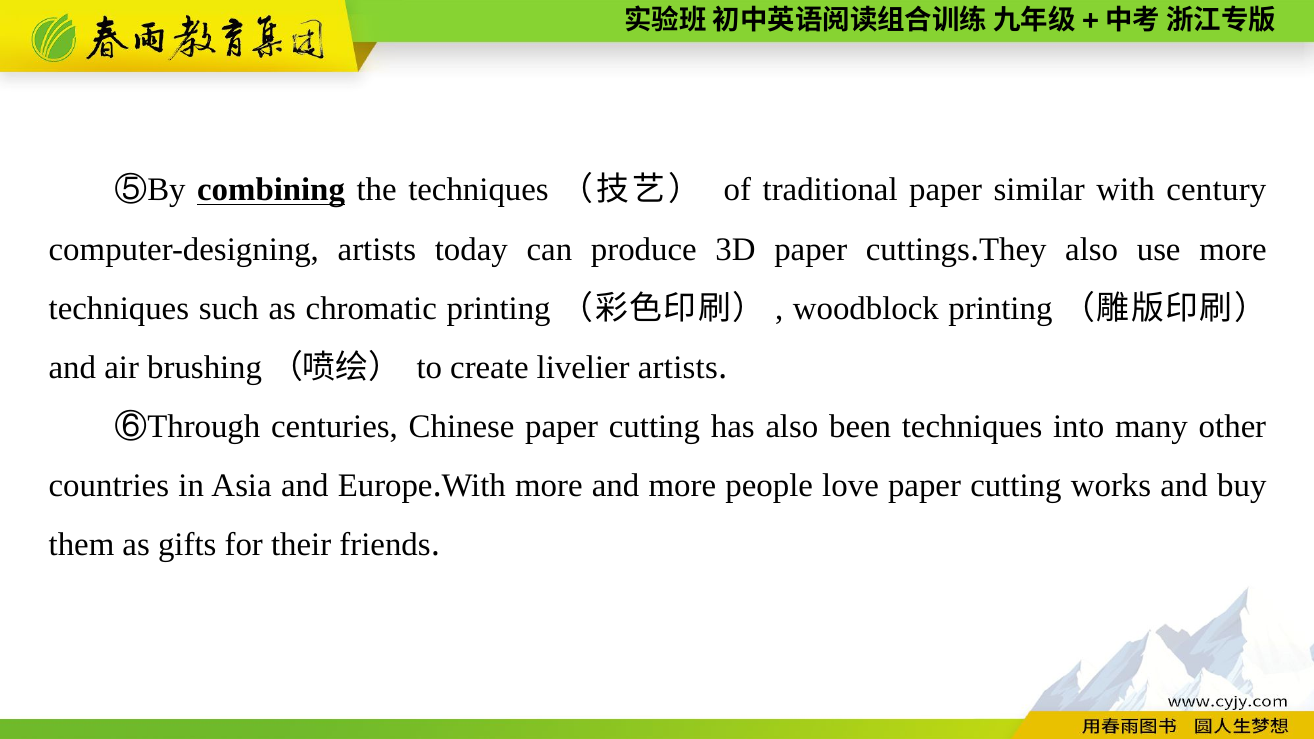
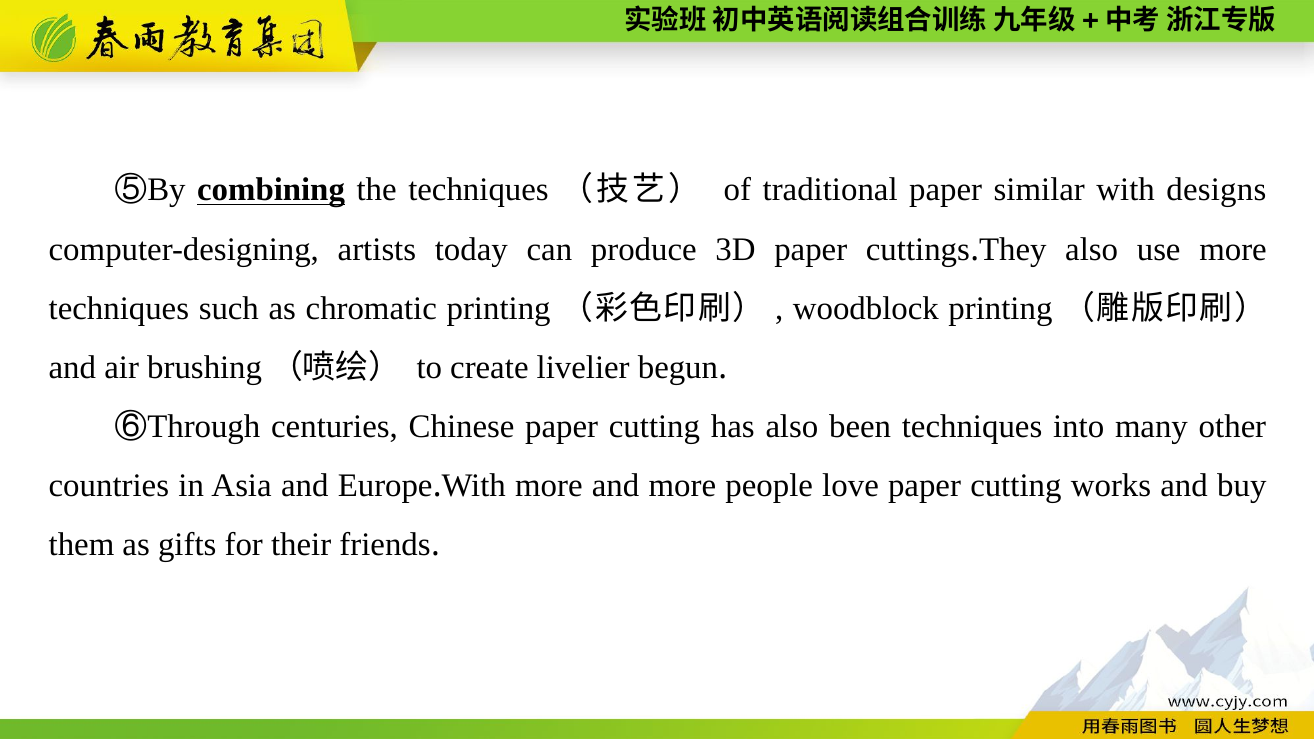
century: century -> designs
livelier artists: artists -> begun
